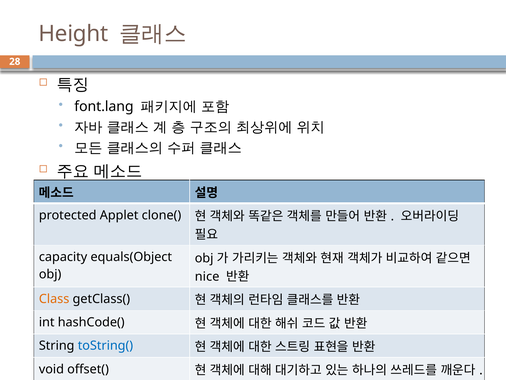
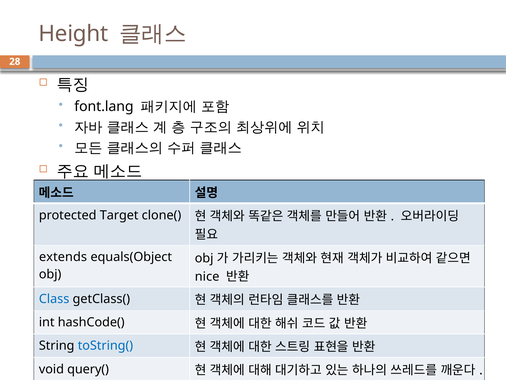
Applet: Applet -> Target
capacity: capacity -> extends
Class colour: orange -> blue
offset(: offset( -> query(
